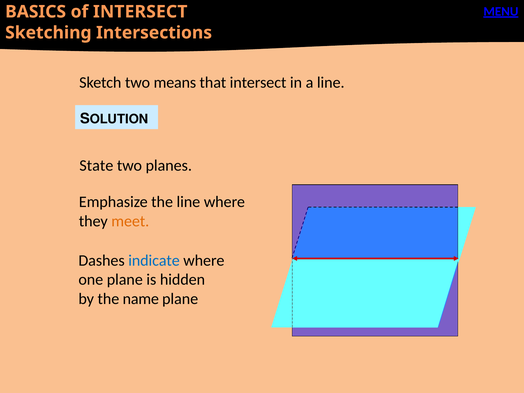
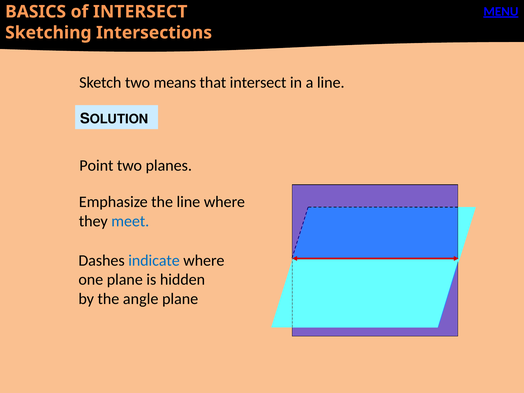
State: State -> Point
meet colour: orange -> blue
name: name -> angle
